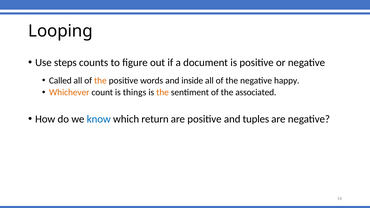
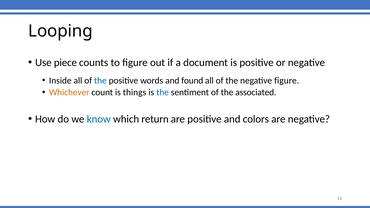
steps: steps -> piece
Called: Called -> Inside
the at (100, 81) colour: orange -> blue
inside: inside -> found
negative happy: happy -> figure
the at (163, 92) colour: orange -> blue
tuples: tuples -> colors
